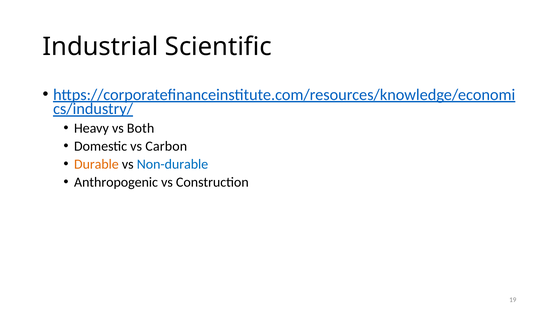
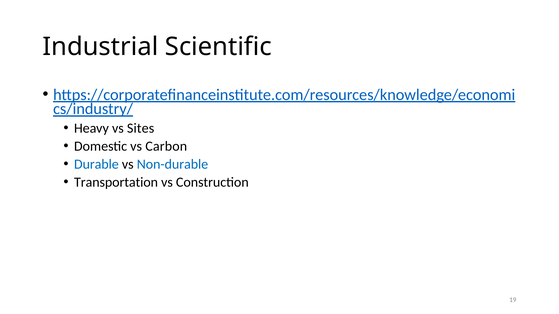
Both: Both -> Sites
Durable colour: orange -> blue
Anthropogenic: Anthropogenic -> Transportation
